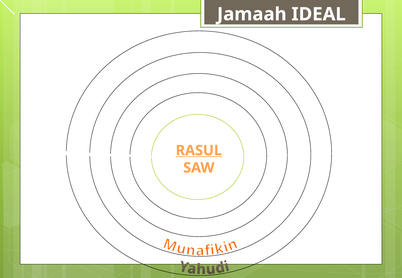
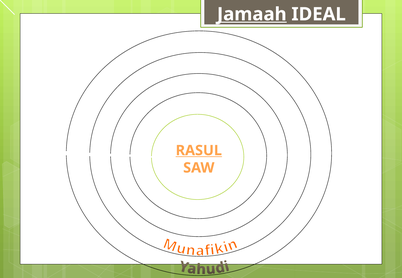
Jamaah underline: none -> present
